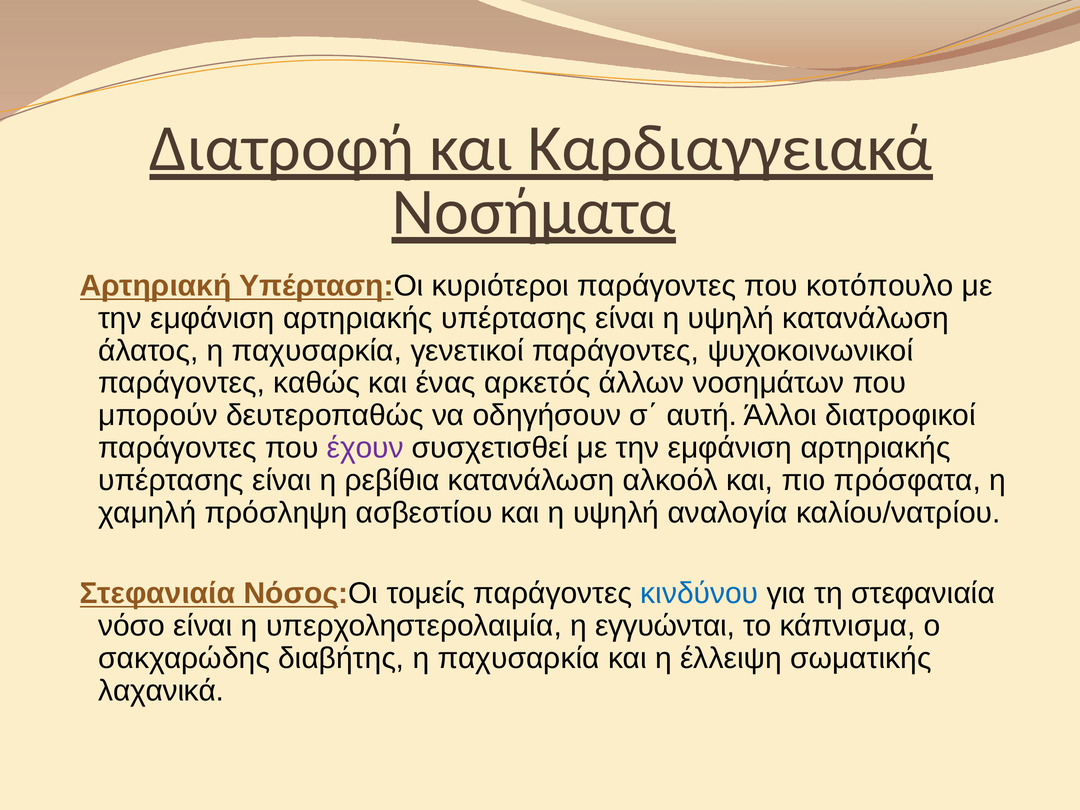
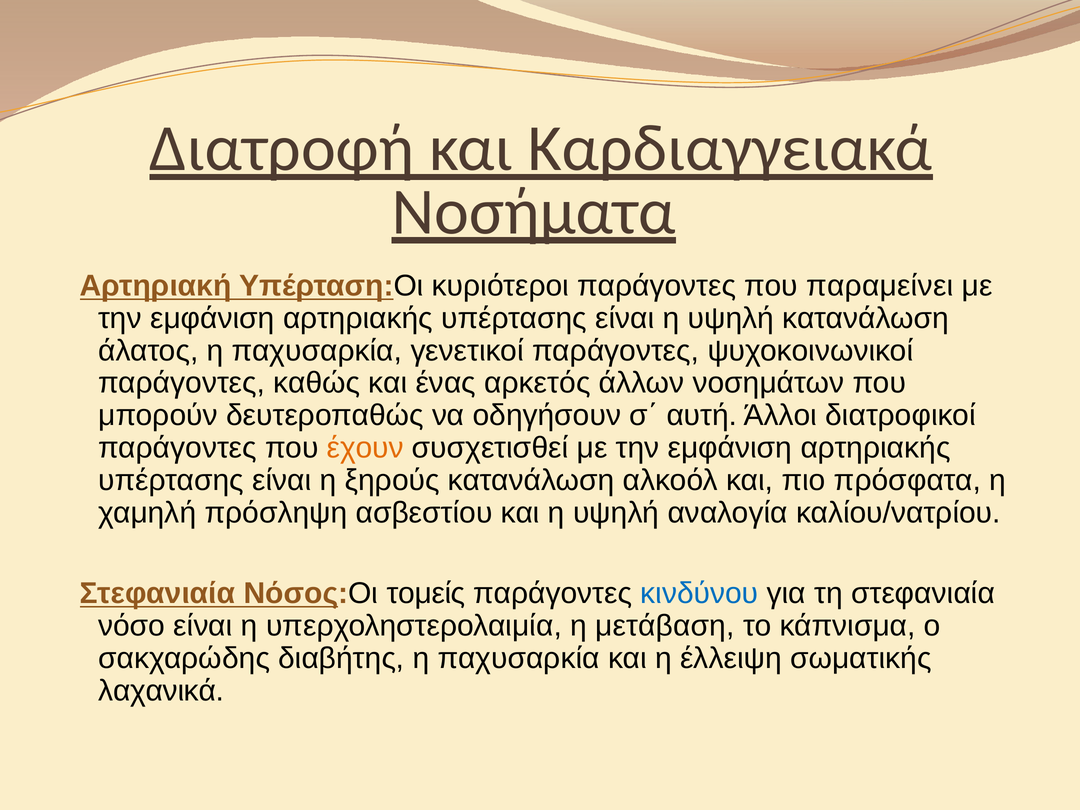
κοτόπουλο: κοτόπουλο -> παραμείνει
έχουν colour: purple -> orange
ρεβίθια: ρεβίθια -> ξηρούς
εγγυώνται: εγγυώνται -> μετάβαση
